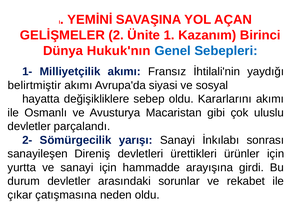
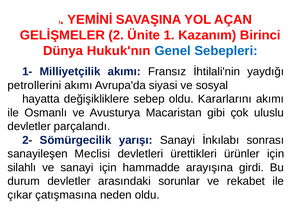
belirtmiştir: belirtmiştir -> petrollerini
Direniş: Direniş -> Meclisi
yurtta: yurtta -> silahlı
